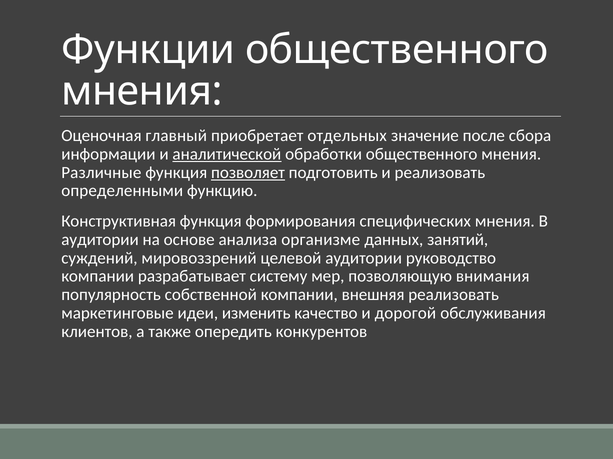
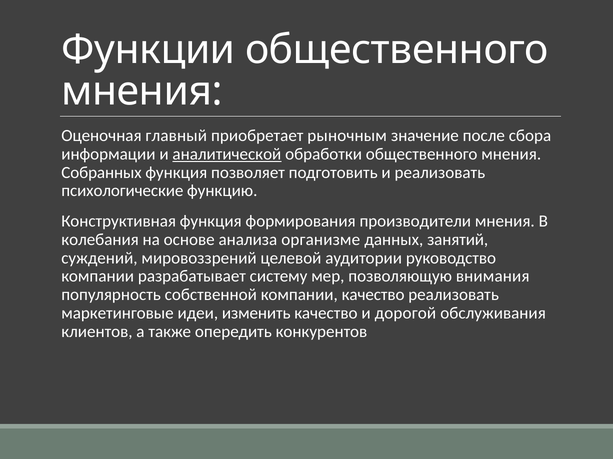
отдельных: отдельных -> рыночным
Различные: Различные -> Собранных
позволяет underline: present -> none
определенными: определенными -> психологические
специфических: специфических -> производители
аудитории at (100, 240): аудитории -> колебания
компании внешняя: внешняя -> качество
